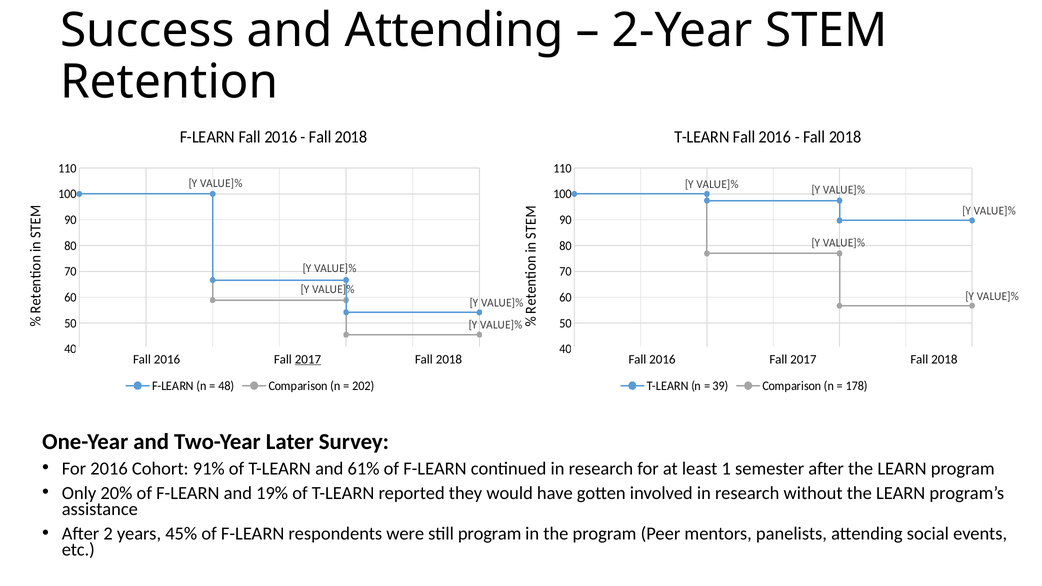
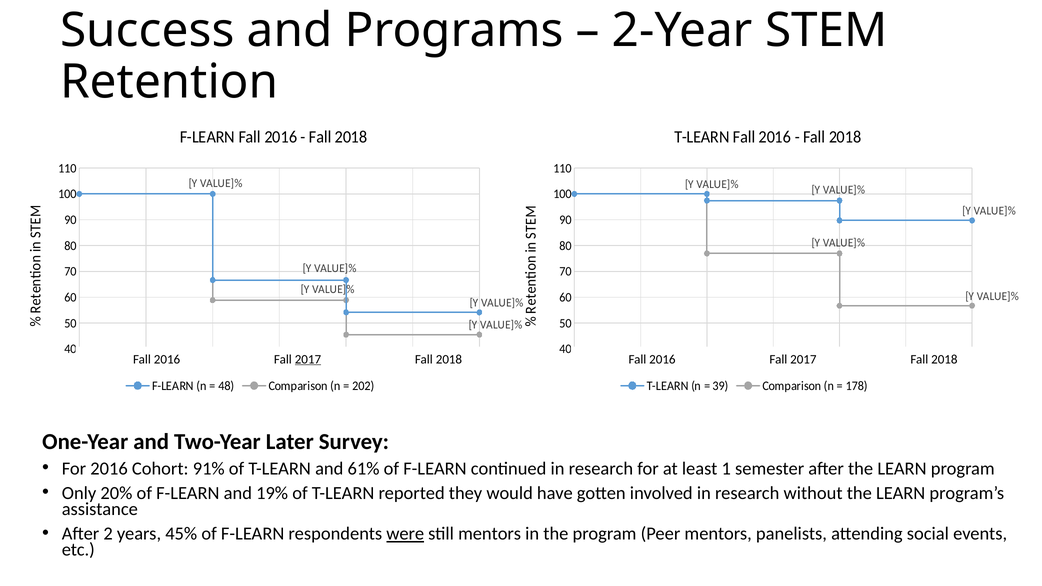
and Attending: Attending -> Programs
were underline: none -> present
still program: program -> mentors
